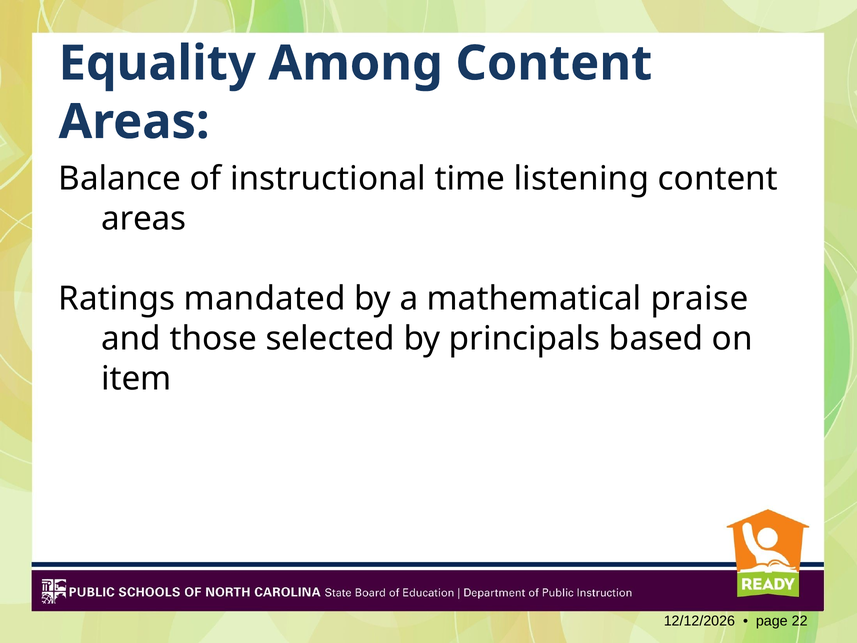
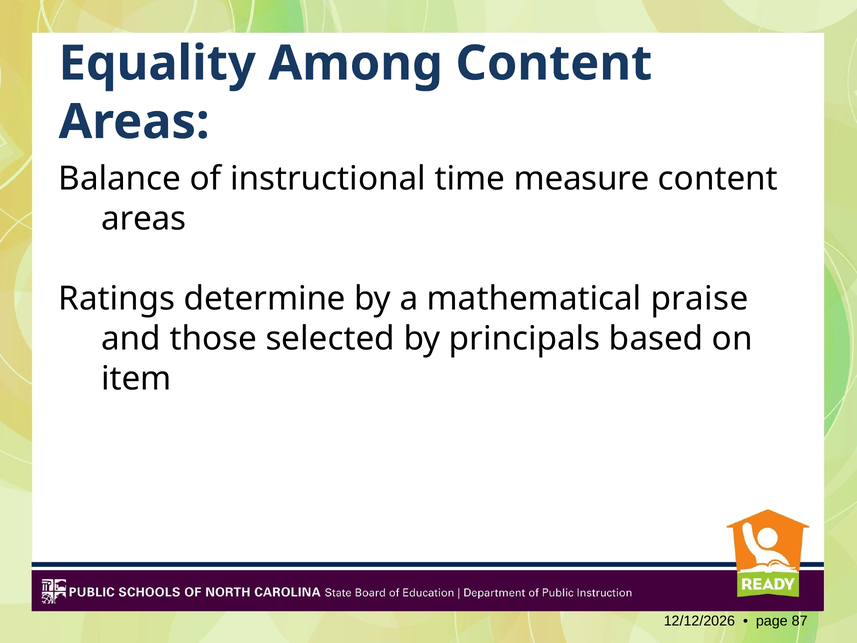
listening: listening -> measure
mandated: mandated -> determine
22: 22 -> 87
